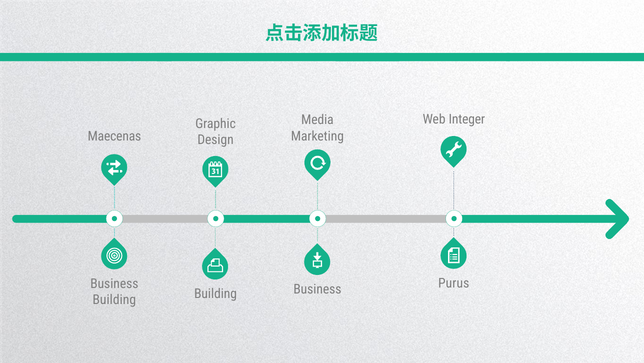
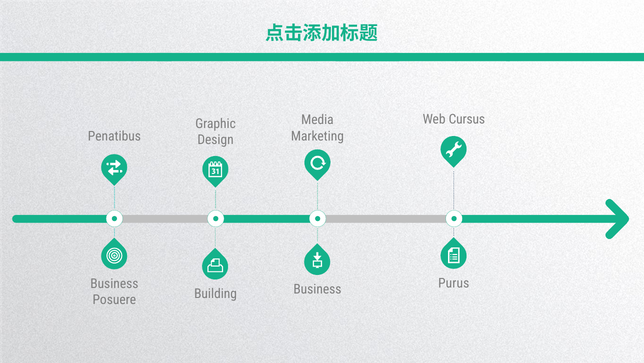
Integer: Integer -> Cursus
Maecenas: Maecenas -> Penatibus
Building at (114, 299): Building -> Posuere
